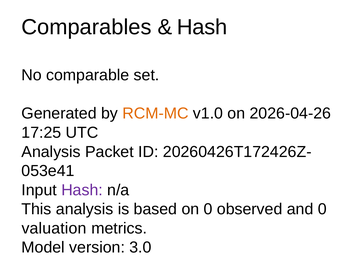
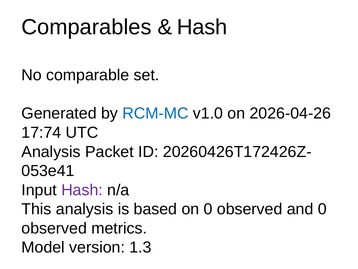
RCM-MC colour: orange -> blue
17:25: 17:25 -> 17:74
valuation at (54, 228): valuation -> observed
3.0: 3.0 -> 1.3
